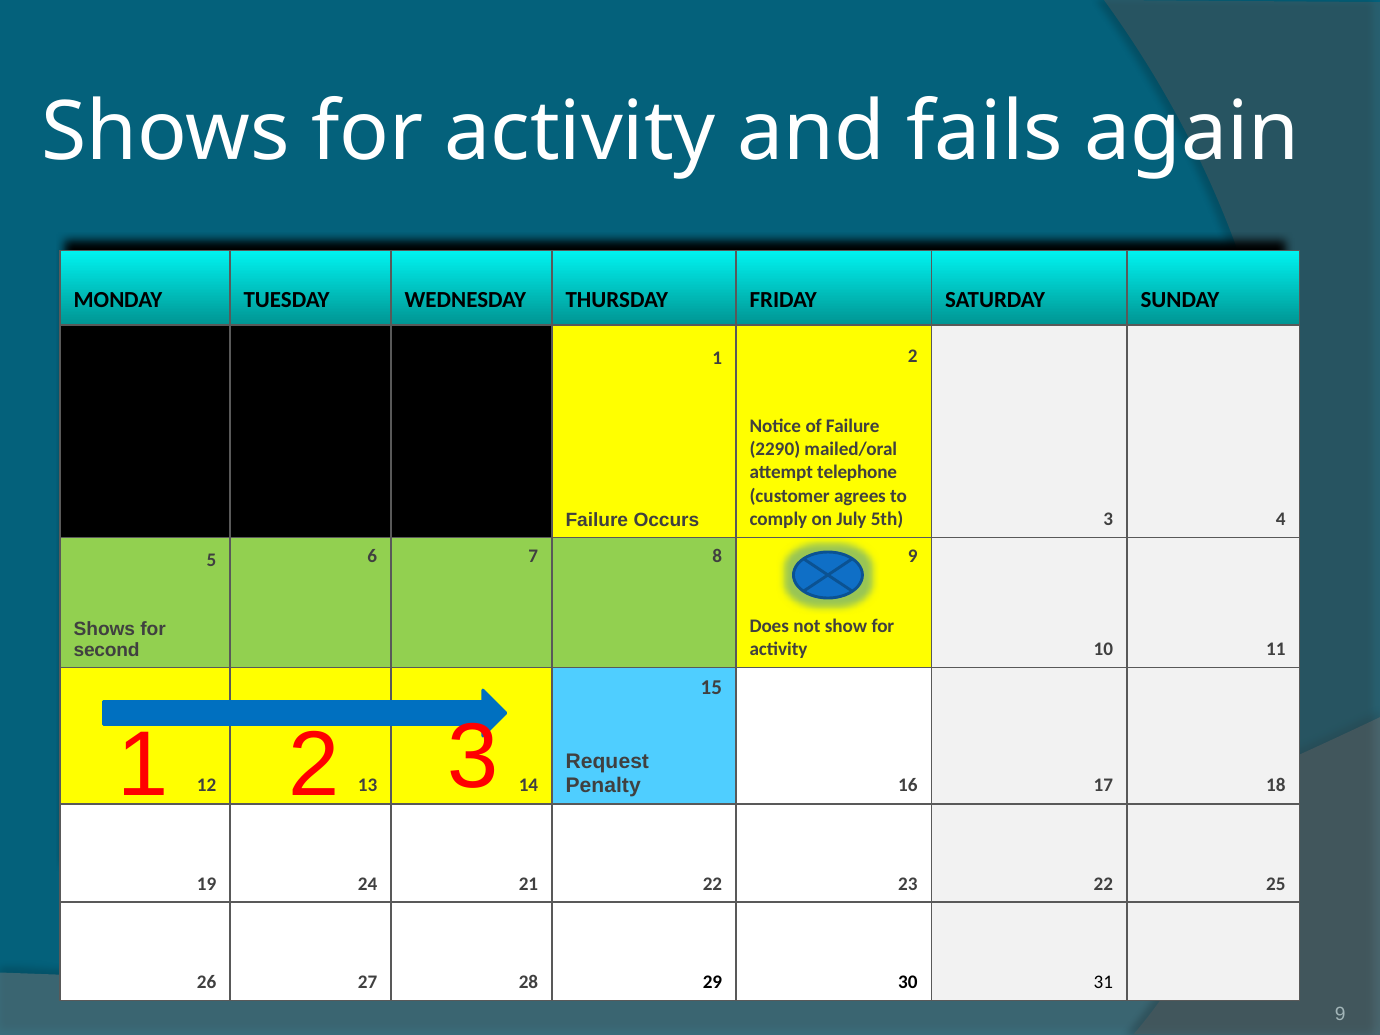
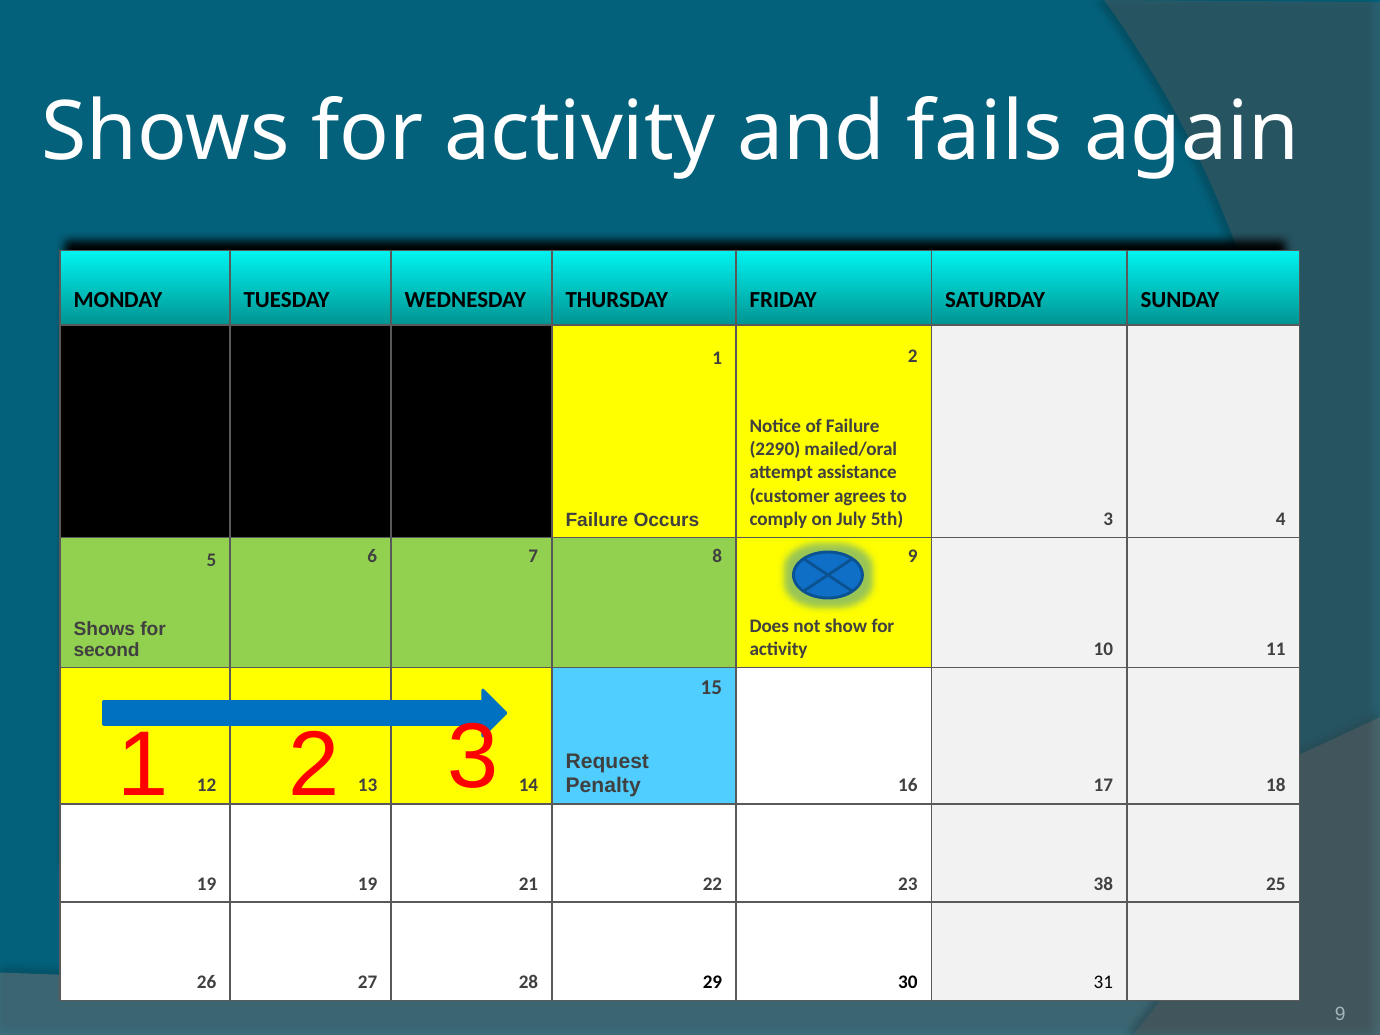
telephone: telephone -> assistance
19 24: 24 -> 19
23 22: 22 -> 38
